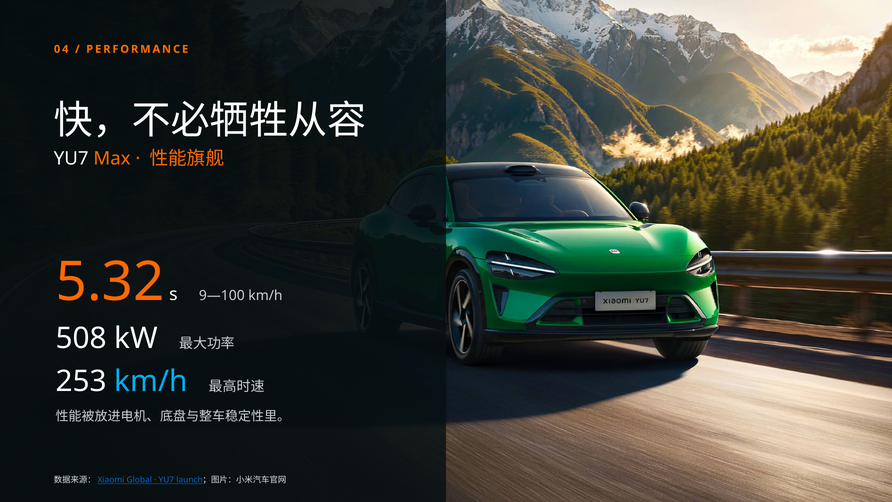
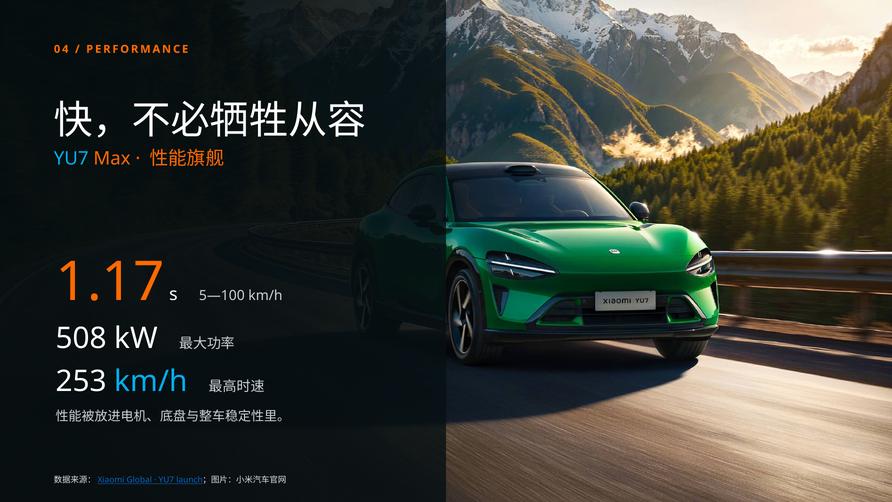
YU7 at (71, 159) colour: white -> light blue
5.32: 5.32 -> 1.17
9—100: 9—100 -> 5—100
